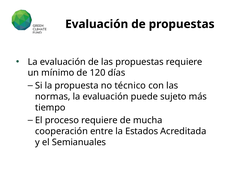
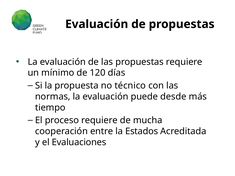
sujeto: sujeto -> desde
Semianuales: Semianuales -> Evaluaciones
